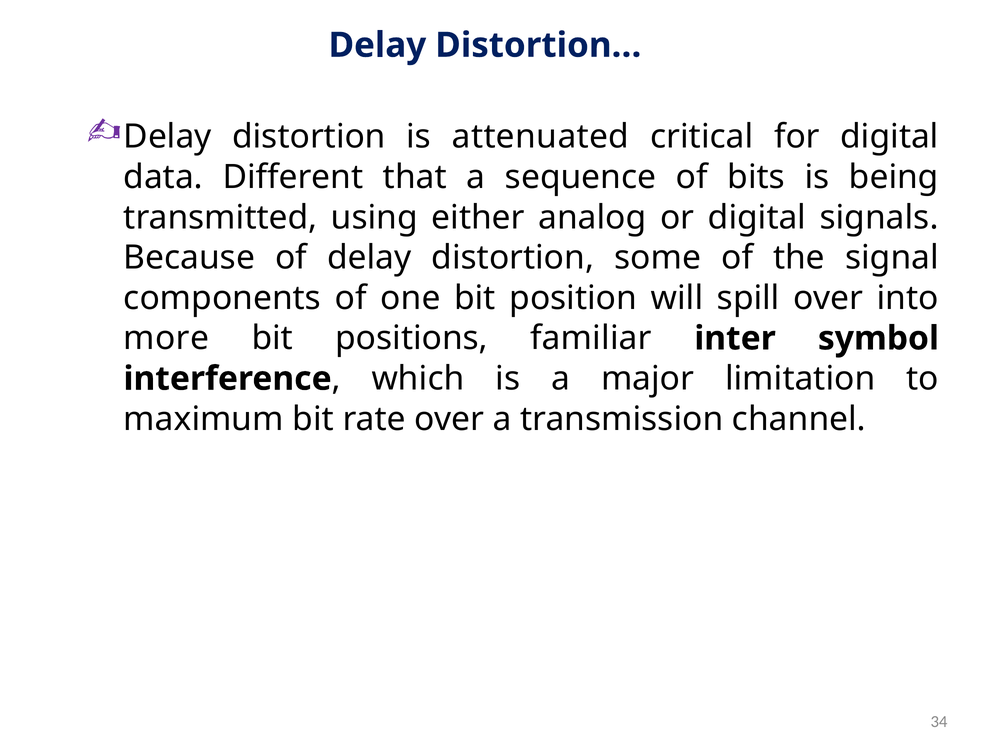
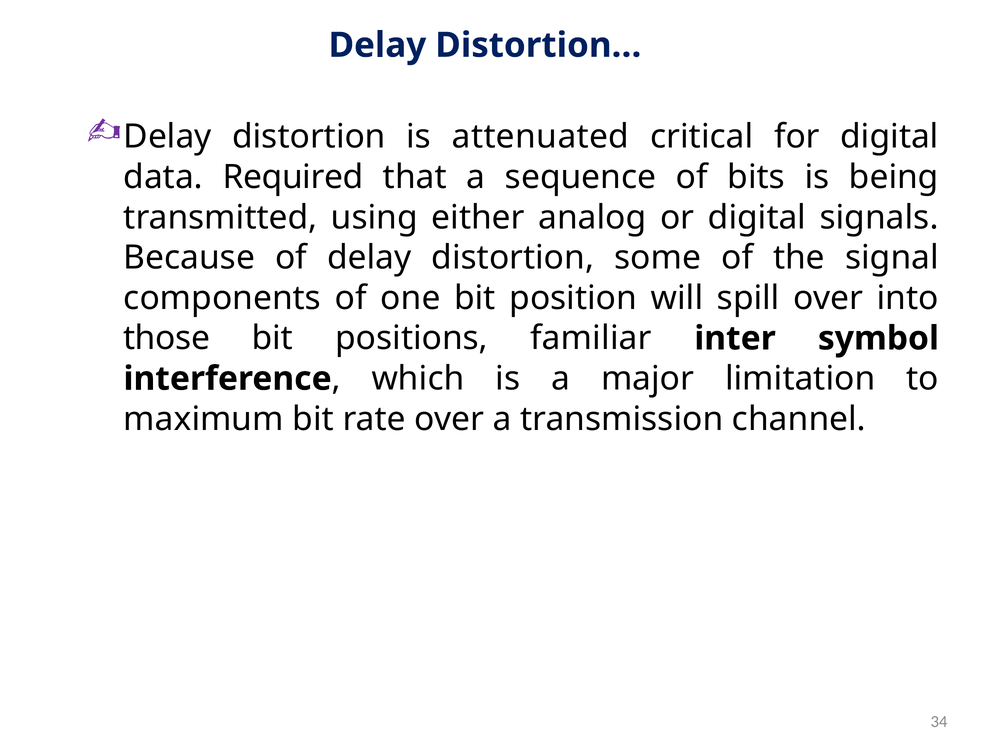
Different: Different -> Required
more: more -> those
